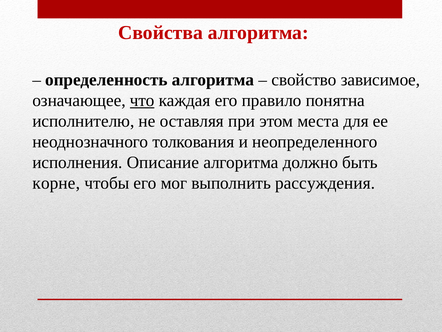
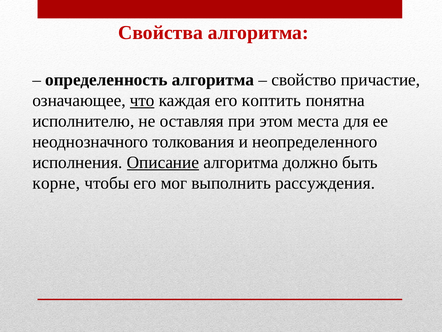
зависимое: зависимое -> причастие
правило: правило -> коптить
Описание underline: none -> present
